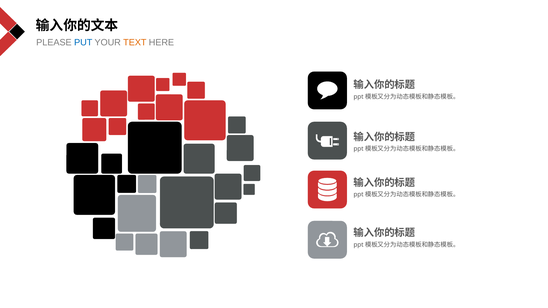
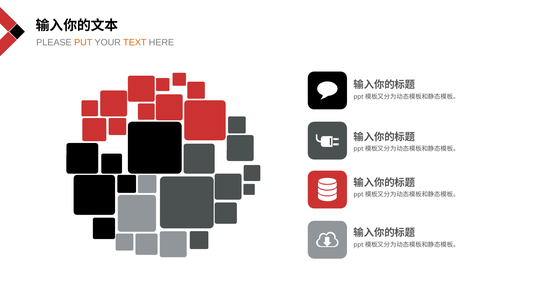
PUT colour: blue -> orange
